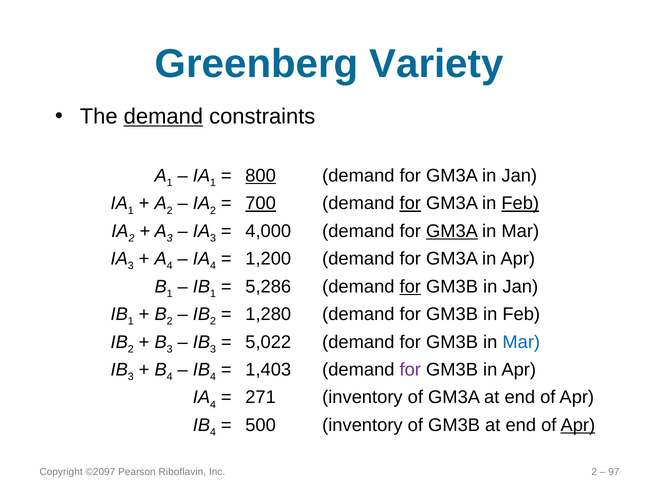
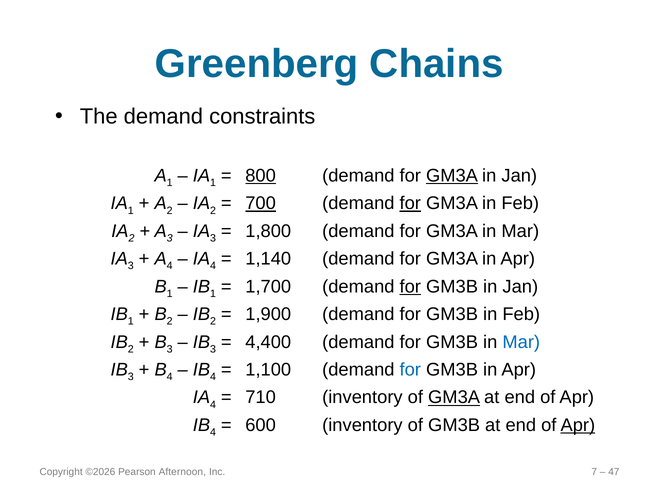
Variety: Variety -> Chains
demand at (163, 117) underline: present -> none
GM3A at (452, 176) underline: none -> present
Feb at (520, 204) underline: present -> none
4,000: 4,000 -> 1,800
GM3A at (452, 231) underline: present -> none
1,200: 1,200 -> 1,140
5,286: 5,286 -> 1,700
1,280: 1,280 -> 1,900
5,022: 5,022 -> 4,400
1,403: 1,403 -> 1,100
for at (410, 370) colour: purple -> blue
271: 271 -> 710
GM3A at (454, 398) underline: none -> present
500: 500 -> 600
©2097: ©2097 -> ©2026
Riboflavin: Riboflavin -> Afternoon
Inc 2: 2 -> 7
97: 97 -> 47
